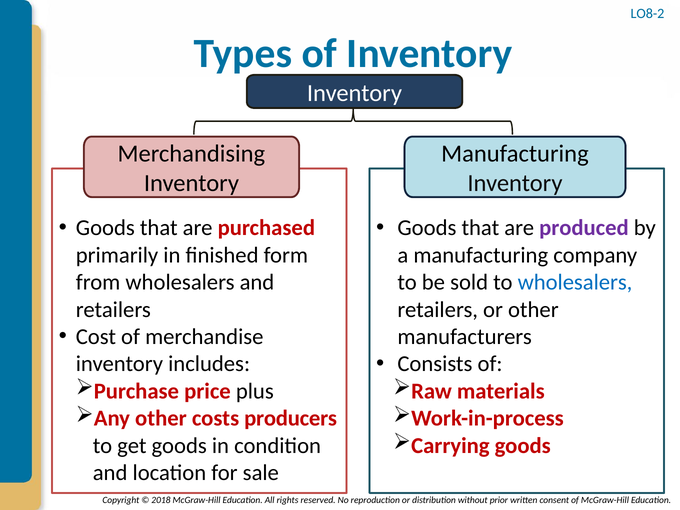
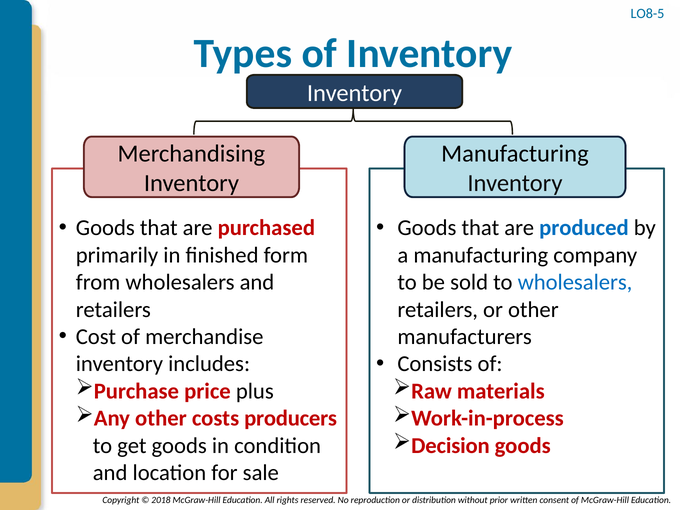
LO8-2: LO8-2 -> LO8-5
produced colour: purple -> blue
Carrying: Carrying -> Decision
